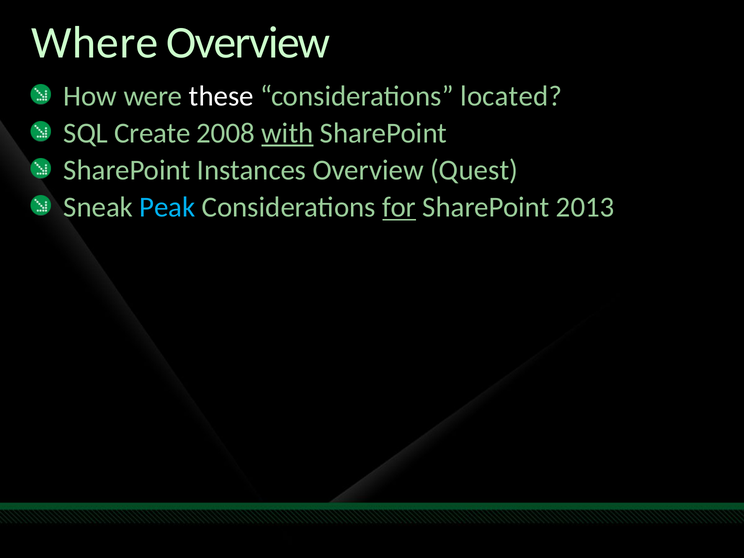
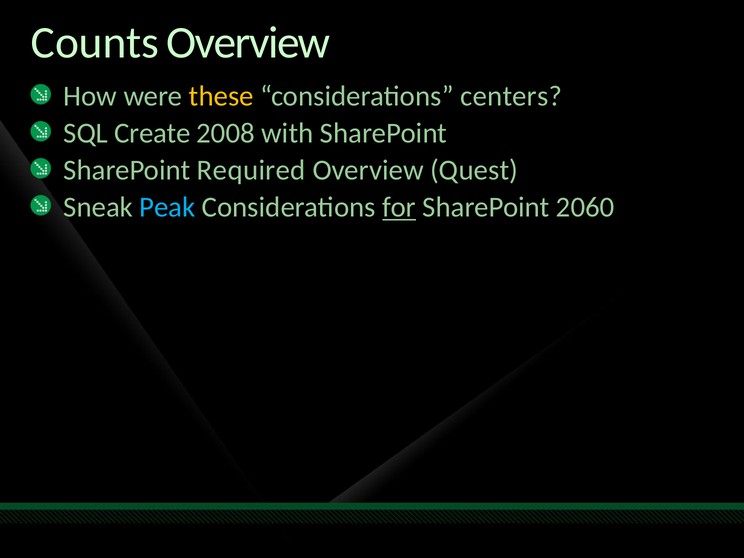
Where: Where -> Counts
these colour: white -> yellow
located: located -> centers
with underline: present -> none
Instances: Instances -> Required
2013: 2013 -> 2060
